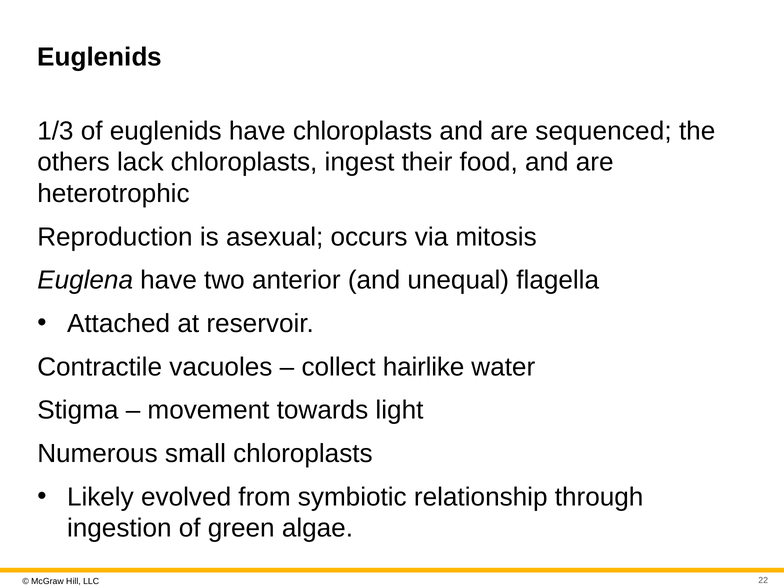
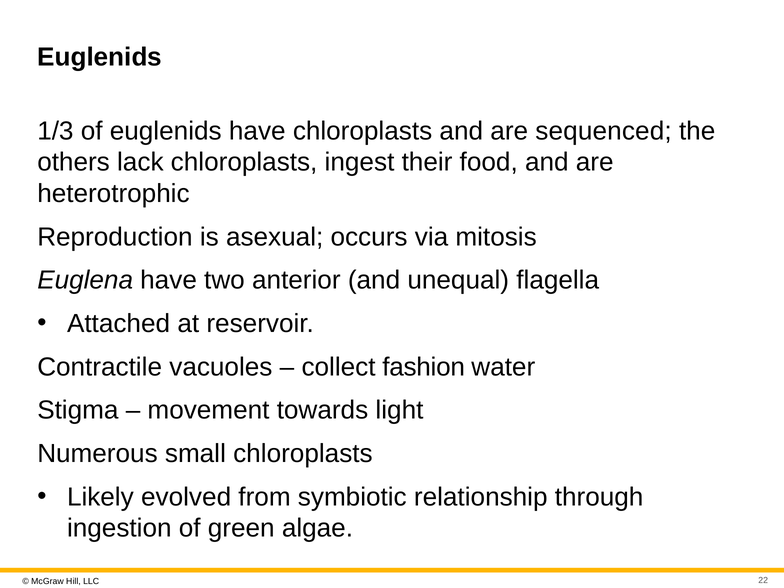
hairlike: hairlike -> fashion
